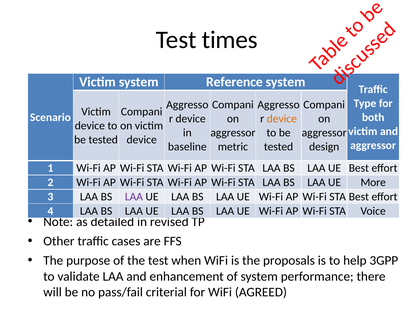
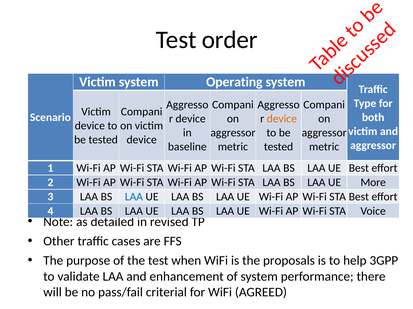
times: times -> order
Reference: Reference -> Operating
design at (324, 147): design -> metric
LAA at (134, 197) colour: purple -> blue
